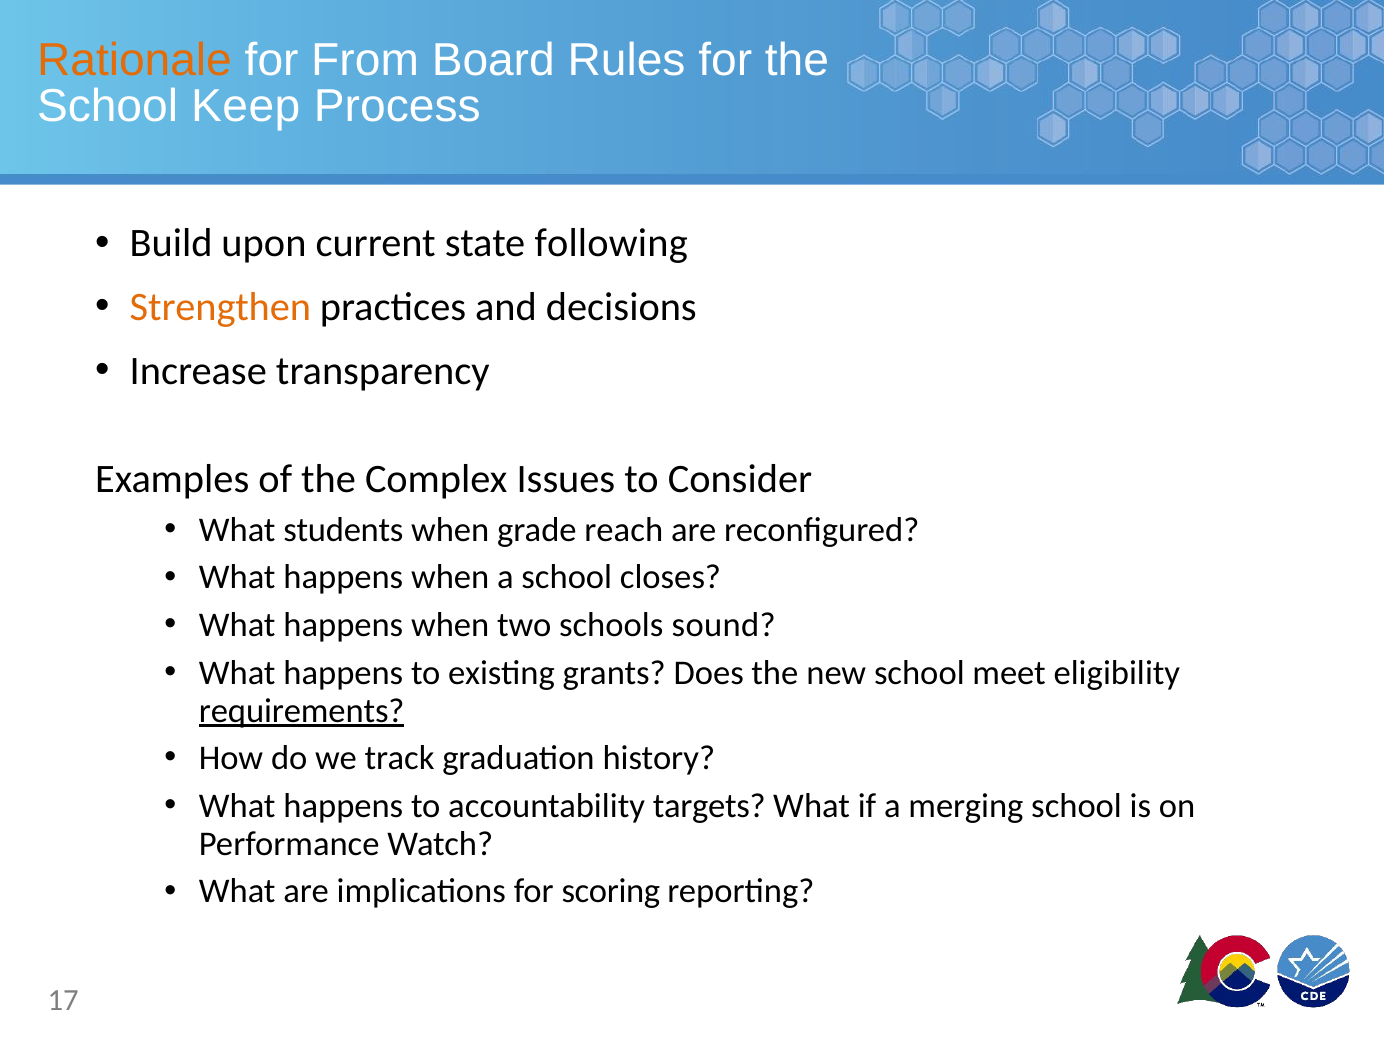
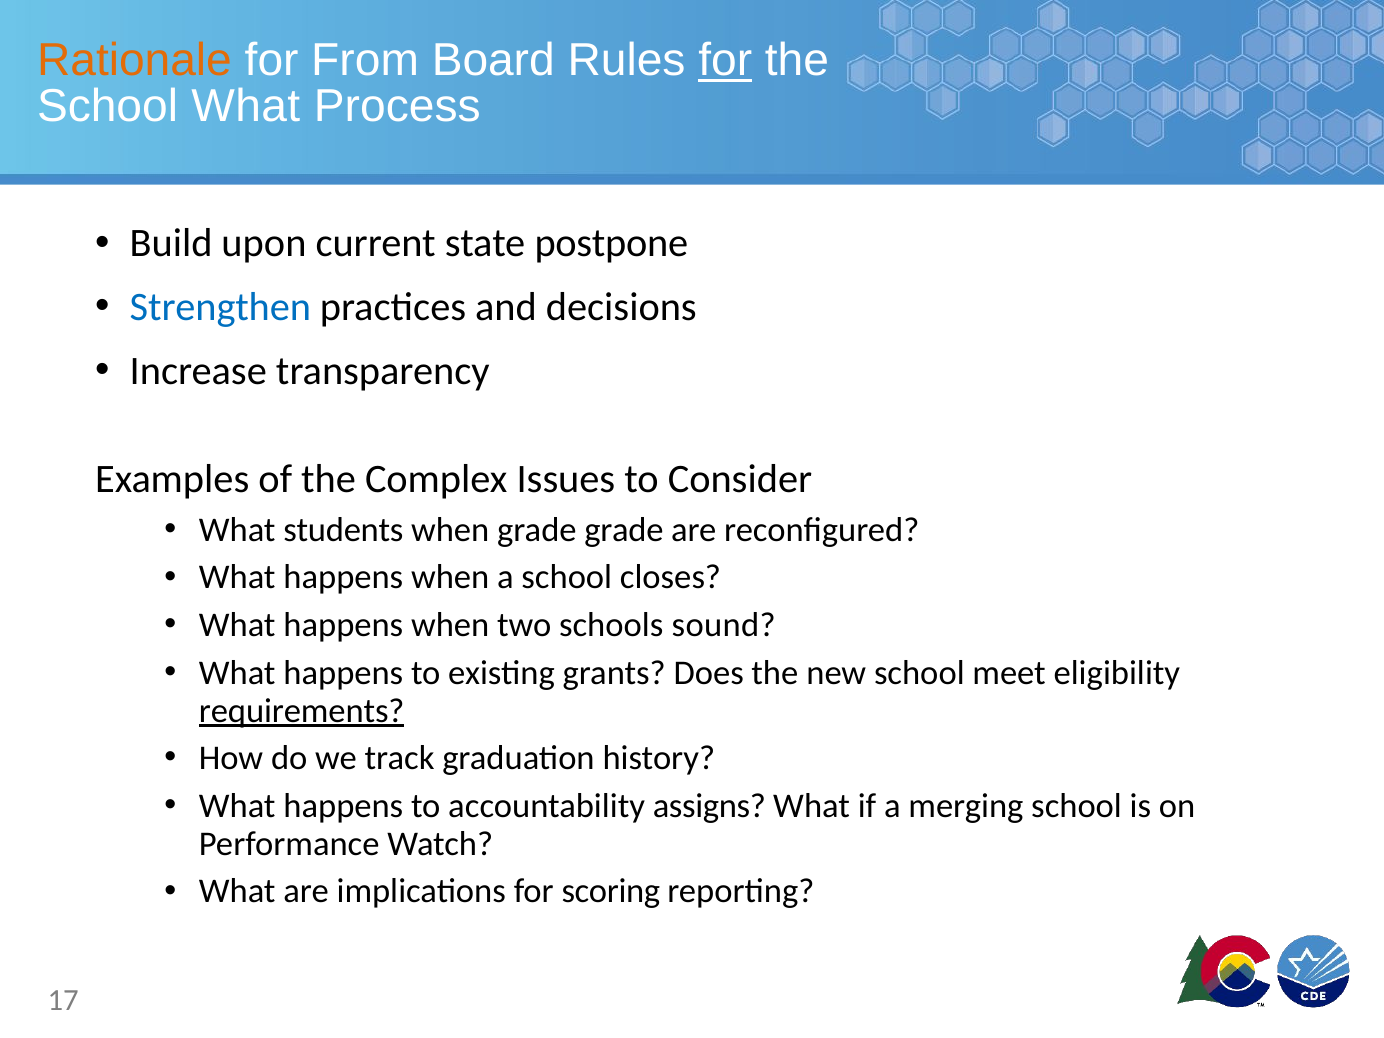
for at (725, 60) underline: none -> present
School Keep: Keep -> What
following: following -> postpone
Strengthen colour: orange -> blue
grade reach: reach -> grade
targets: targets -> assigns
